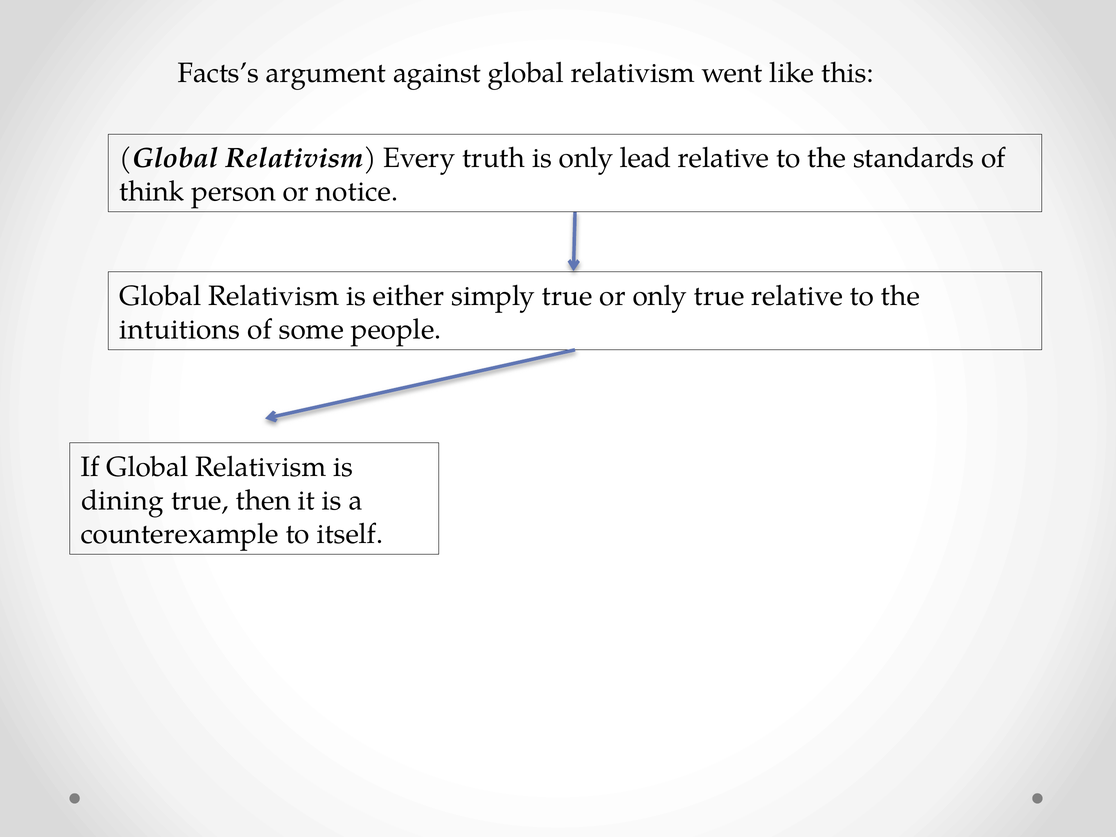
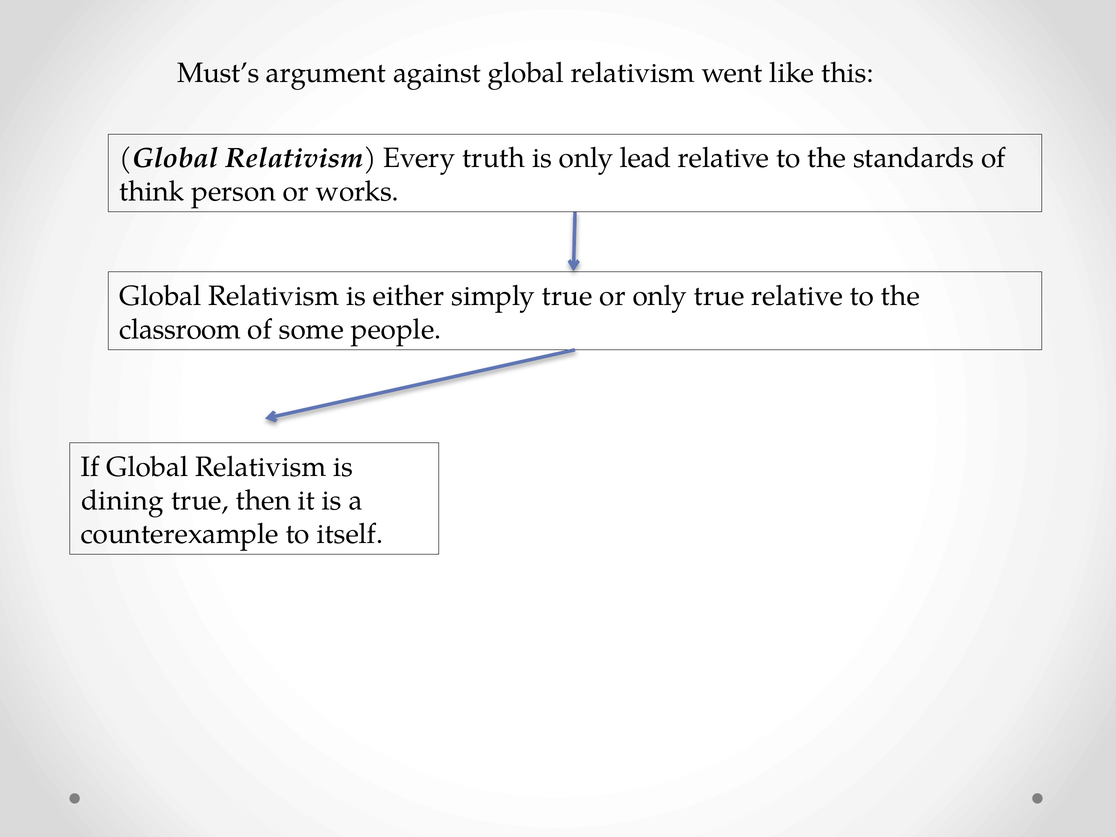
Facts’s: Facts’s -> Must’s
notice: notice -> works
intuitions: intuitions -> classroom
